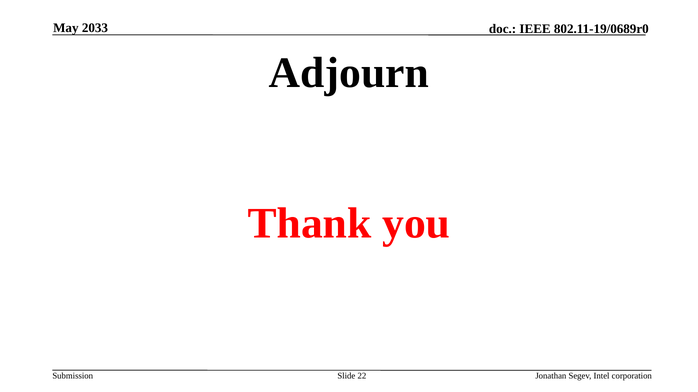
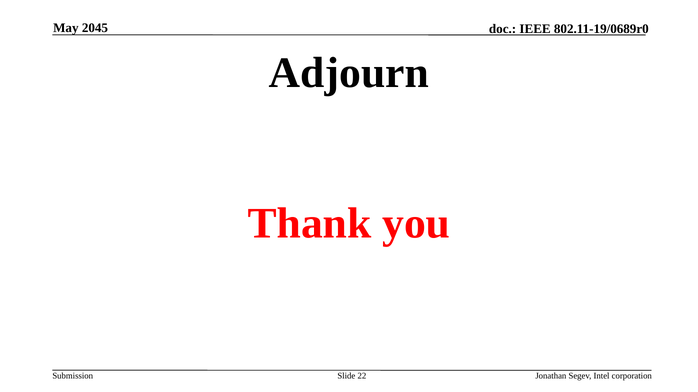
2033: 2033 -> 2045
